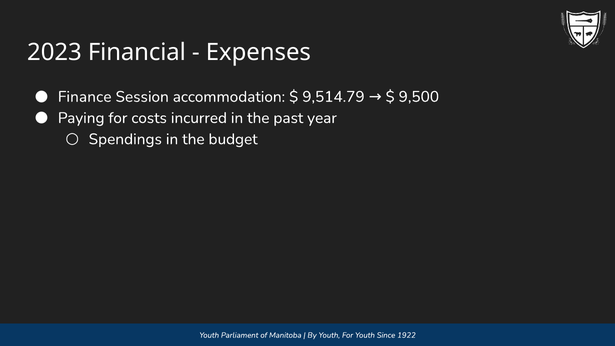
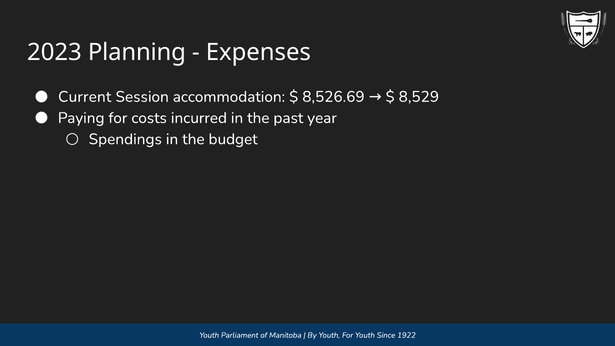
Financial: Financial -> Planning
Finance: Finance -> Current
9,514.79: 9,514.79 -> 8,526.69
9,500: 9,500 -> 8,529
